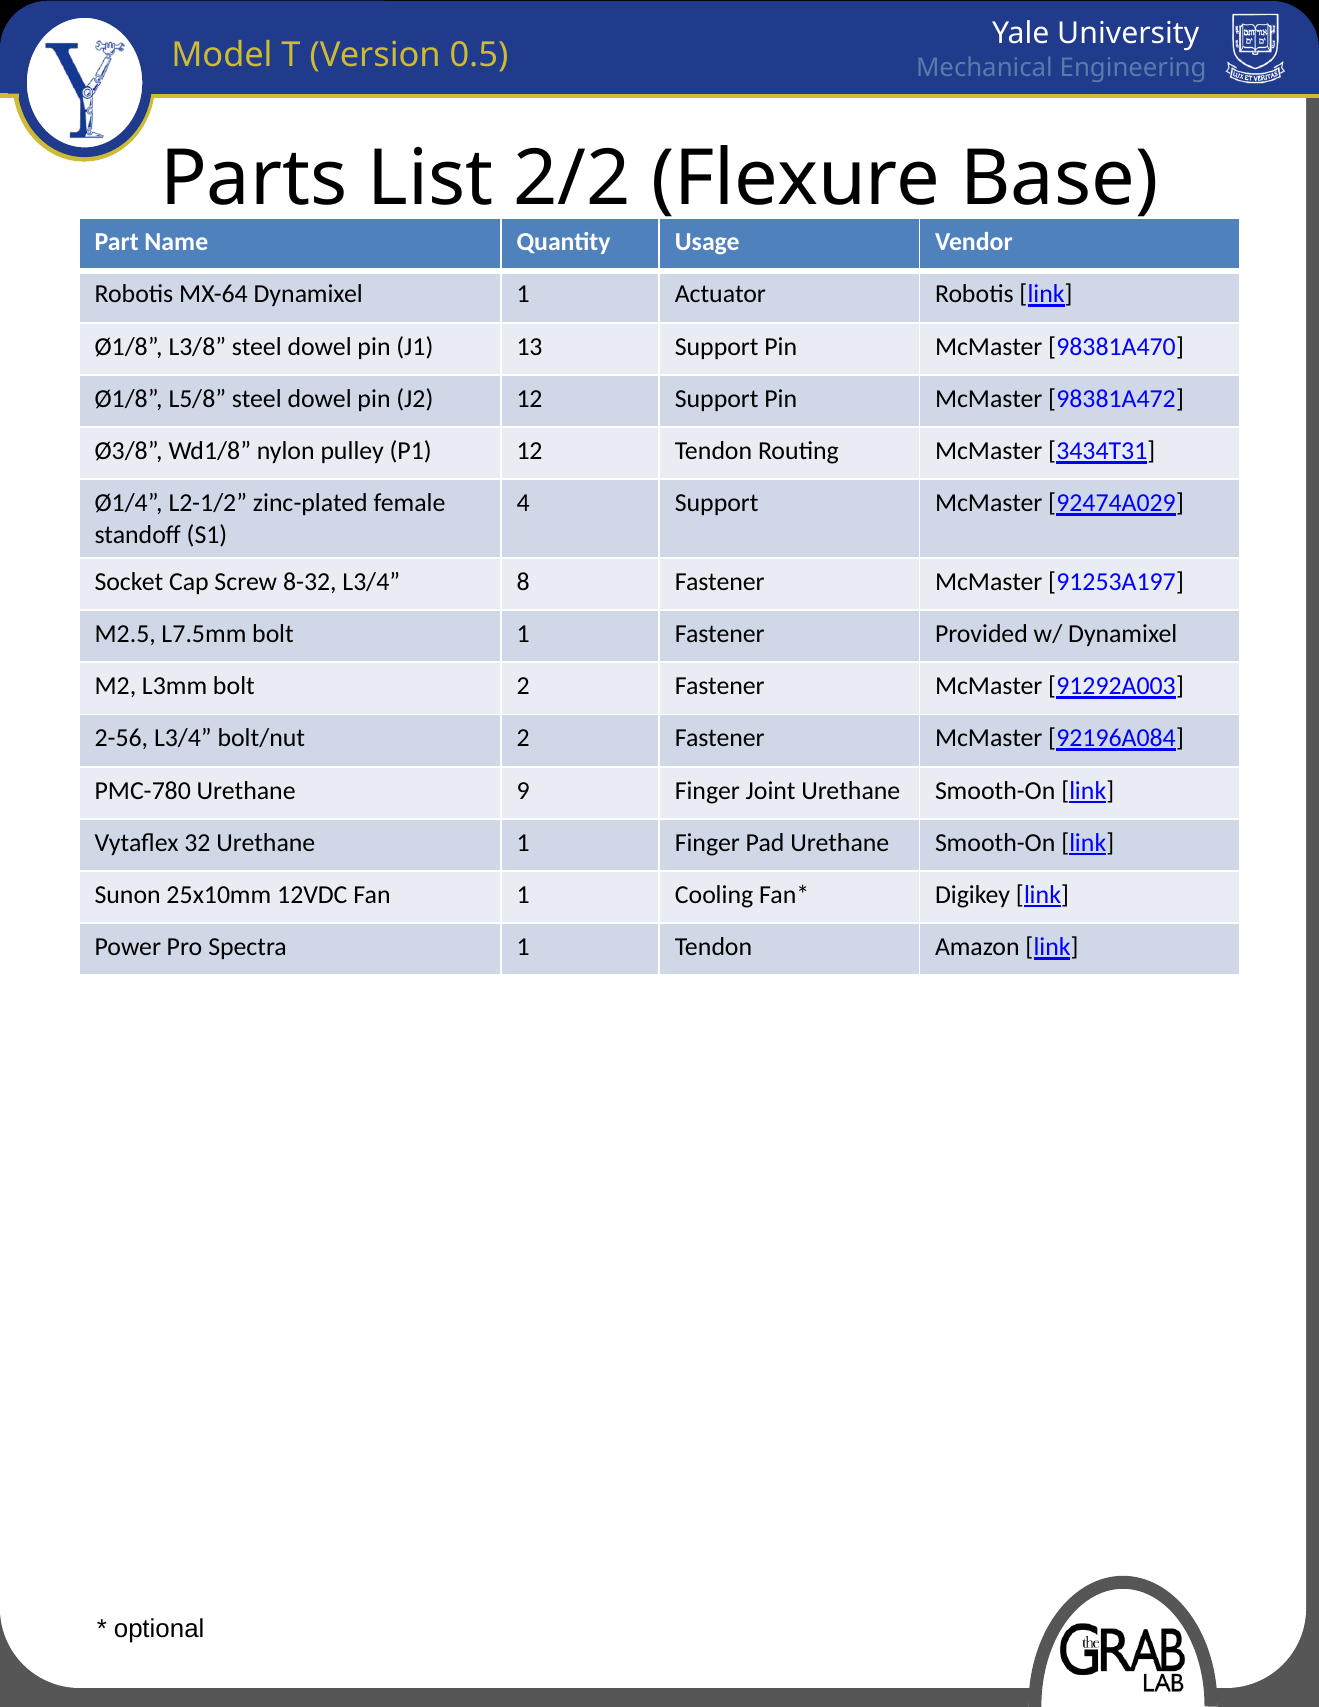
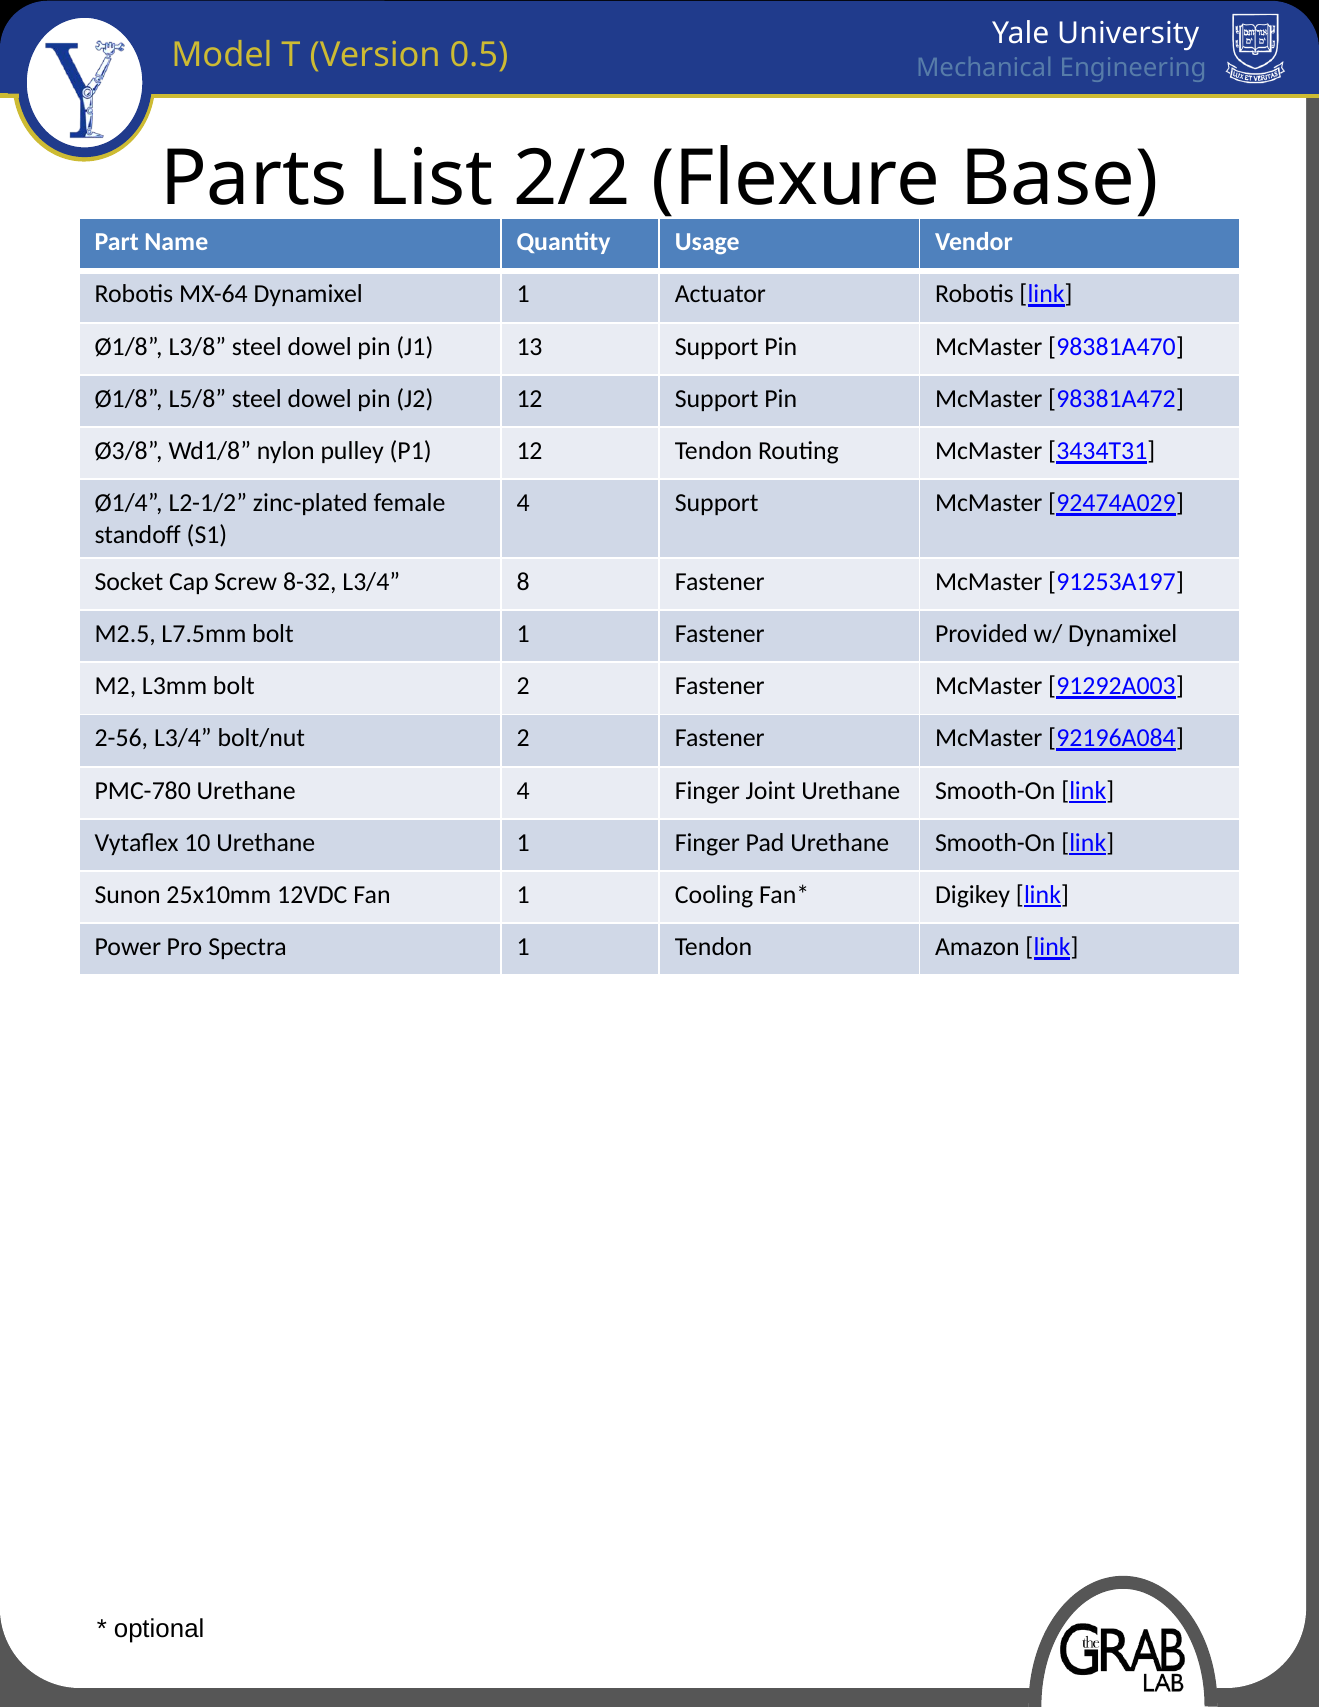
Urethane 9: 9 -> 4
32: 32 -> 10
